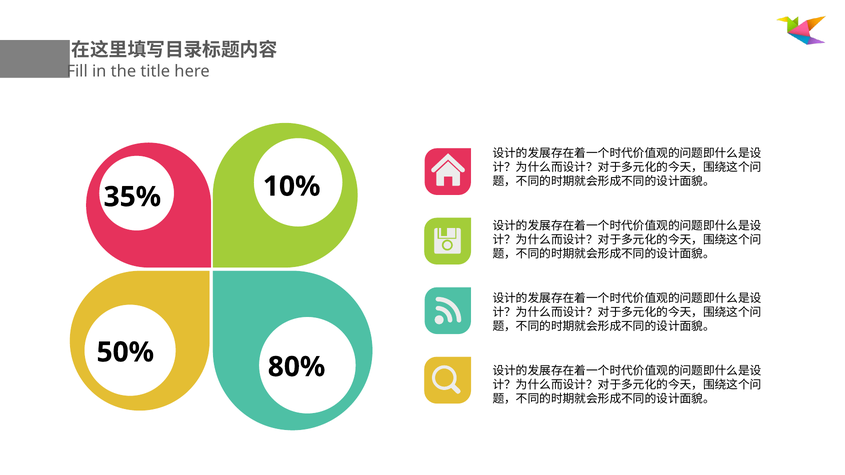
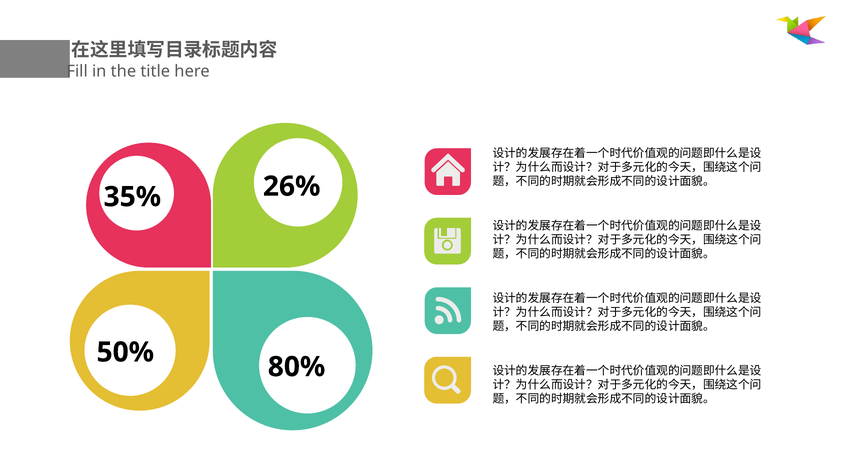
10%: 10% -> 26%
